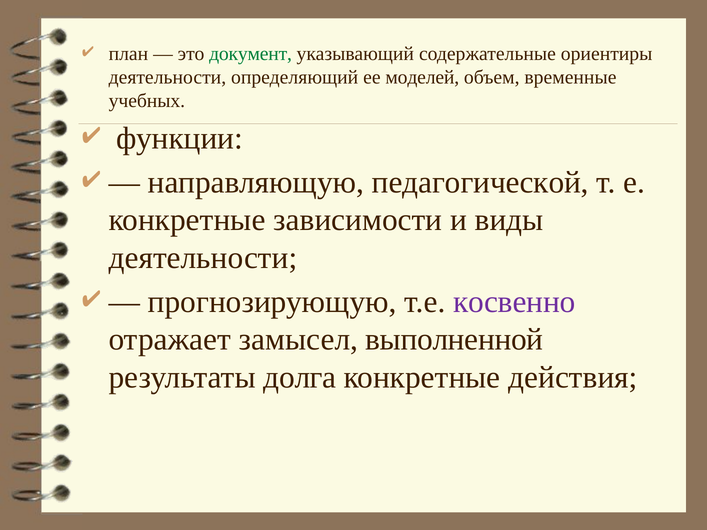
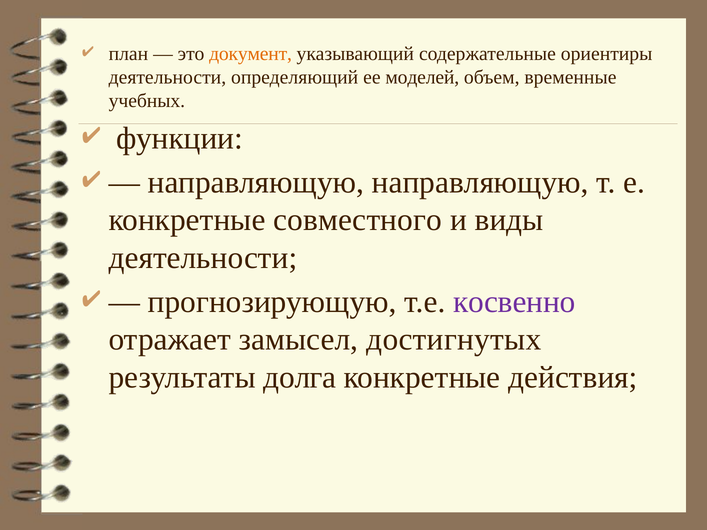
документ colour: green -> orange
направляющую педагогической: педагогической -> направляющую
зависимости: зависимости -> совместного
выполненной: выполненной -> достигнутых
